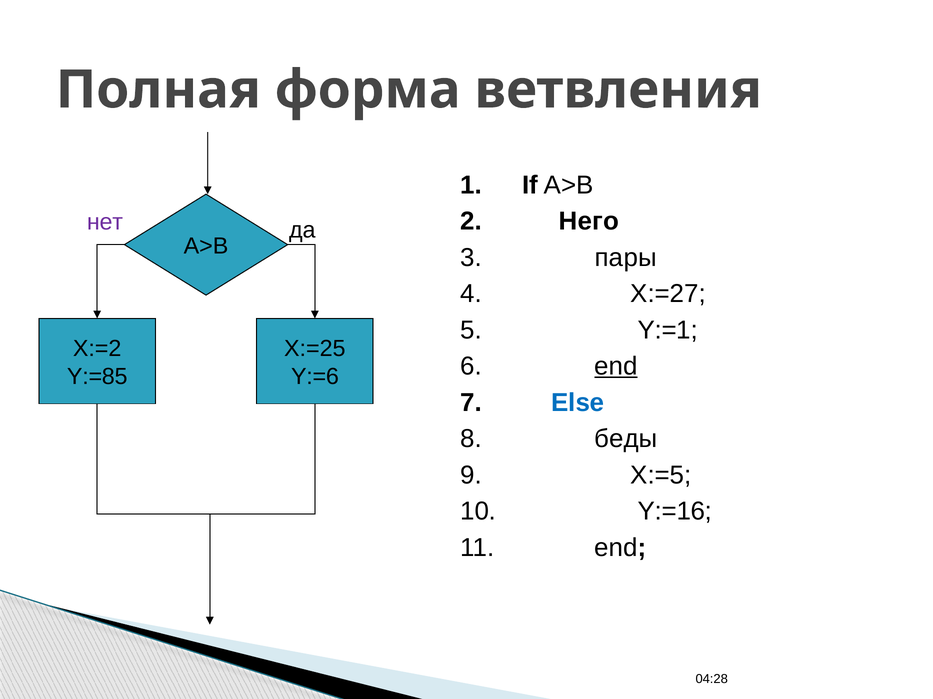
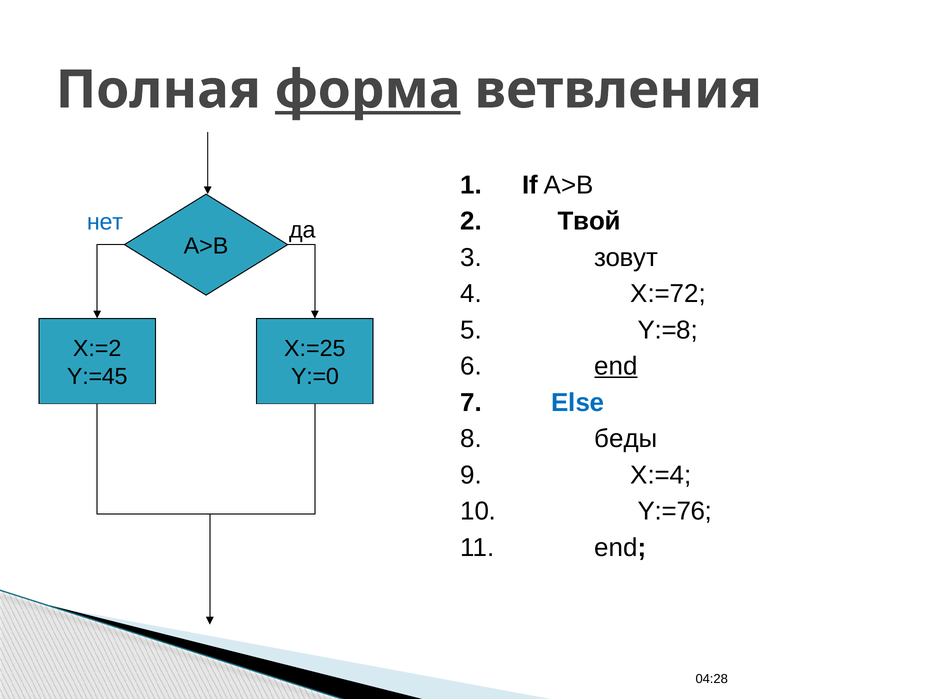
форма underline: none -> present
Него: Него -> Твой
нет colour: purple -> blue
пары: пары -> зовут
X:=27: X:=27 -> X:=72
Y:=1: Y:=1 -> Y:=8
Y:=85: Y:=85 -> Y:=45
Y:=6: Y:=6 -> Y:=0
X:=5: X:=5 -> X:=4
Y:=16: Y:=16 -> Y:=76
